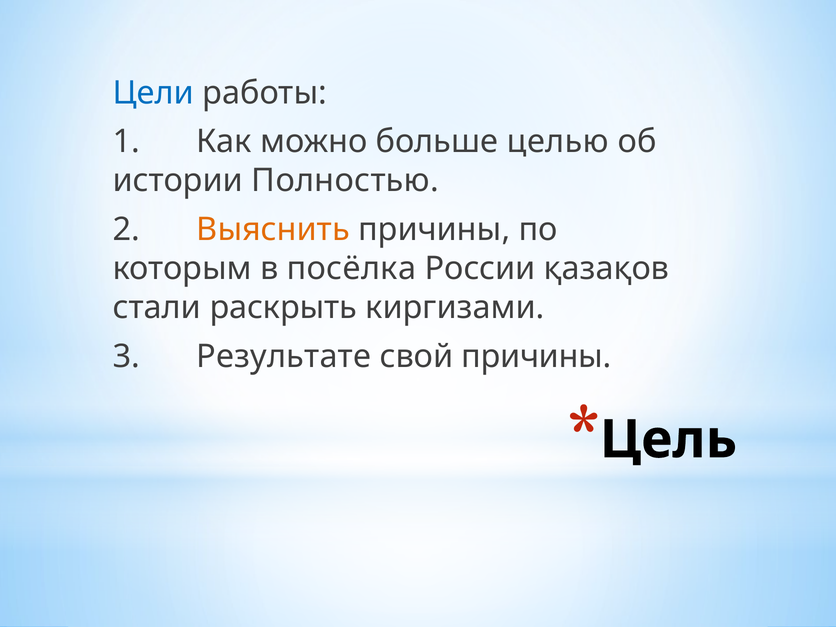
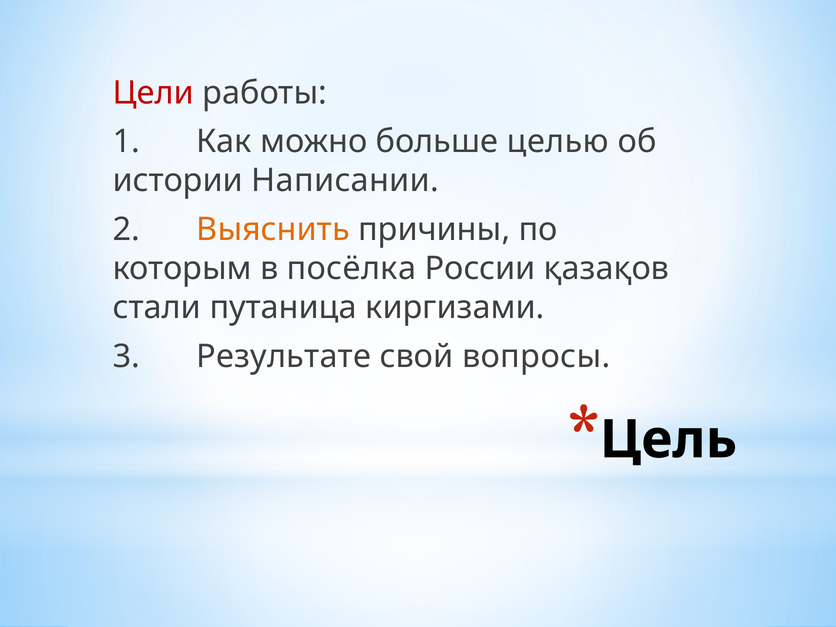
Цели colour: blue -> red
Полностью: Полностью -> Написании
раскрыть: раскрыть -> путаница
свой причины: причины -> вопросы
